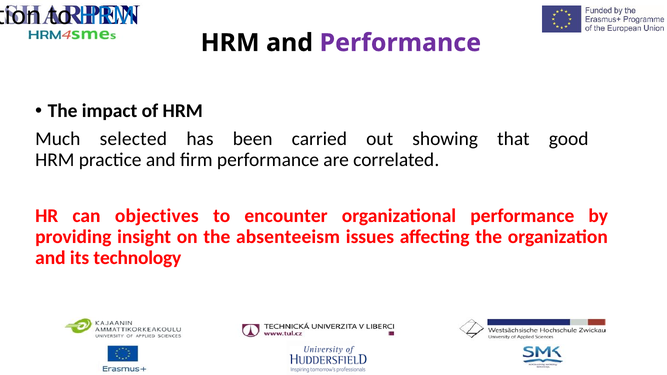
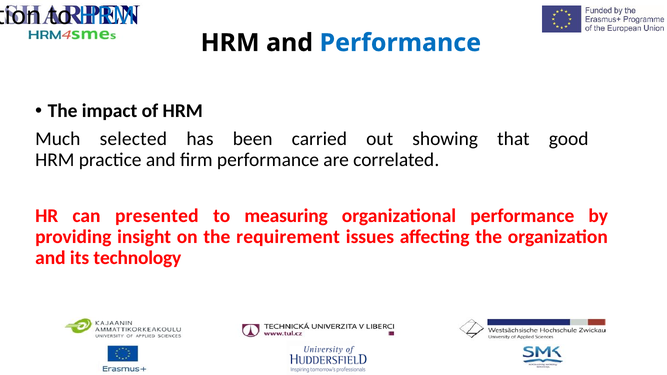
Performance at (400, 43) colour: purple -> blue
objectives: objectives -> presented
encounter: encounter -> measuring
absenteeism: absenteeism -> requirement
